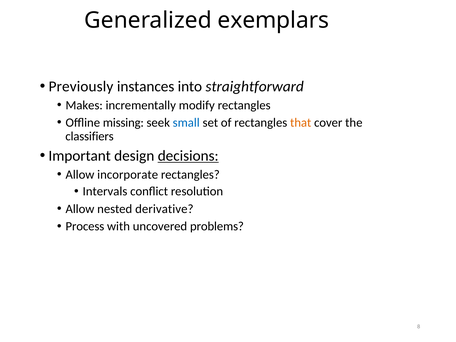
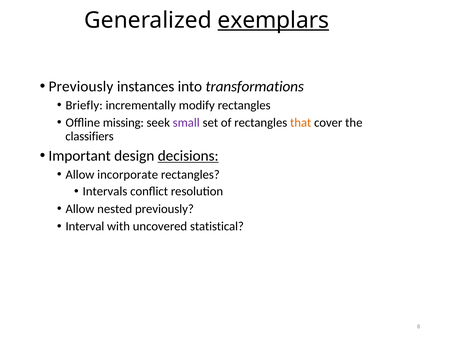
exemplars underline: none -> present
straightforward: straightforward -> transformations
Makes: Makes -> Briefly
small colour: blue -> purple
nested derivative: derivative -> previously
Process: Process -> Interval
problems: problems -> statistical
